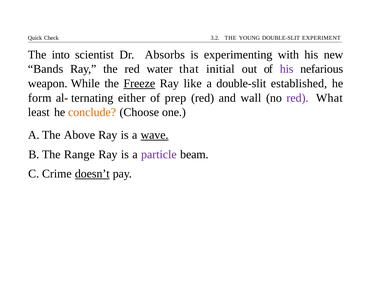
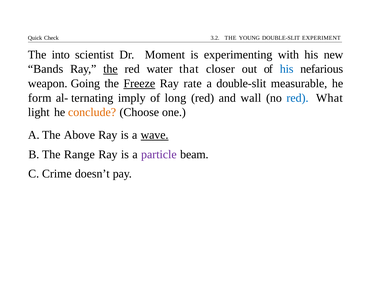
Absorbs: Absorbs -> Moment
the at (110, 69) underline: none -> present
initial: initial -> closer
his at (287, 69) colour: purple -> blue
While: While -> Going
like: like -> rate
established: established -> measurable
either: either -> imply
prep: prep -> long
red at (297, 98) colour: purple -> blue
least: least -> light
doesn’t underline: present -> none
